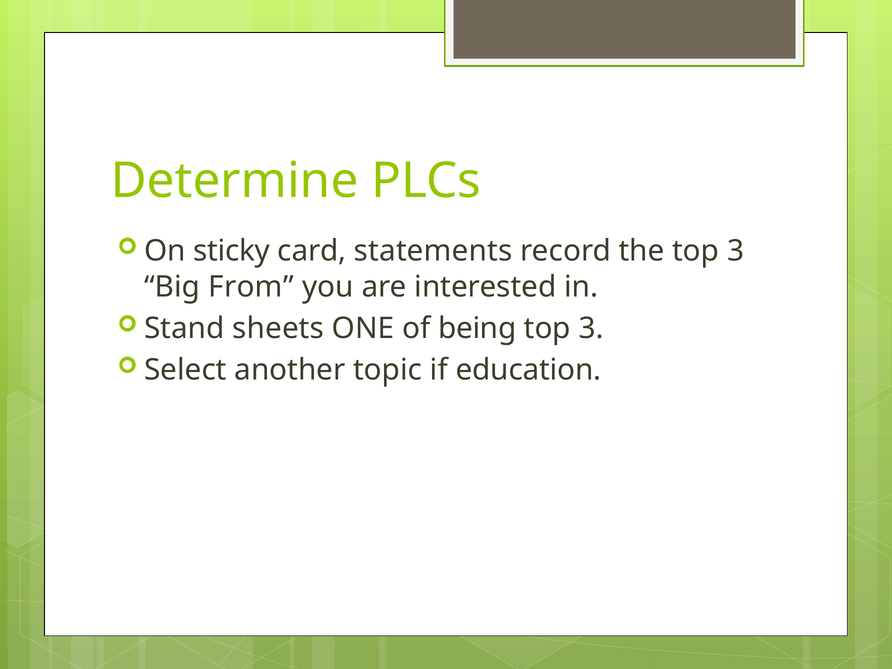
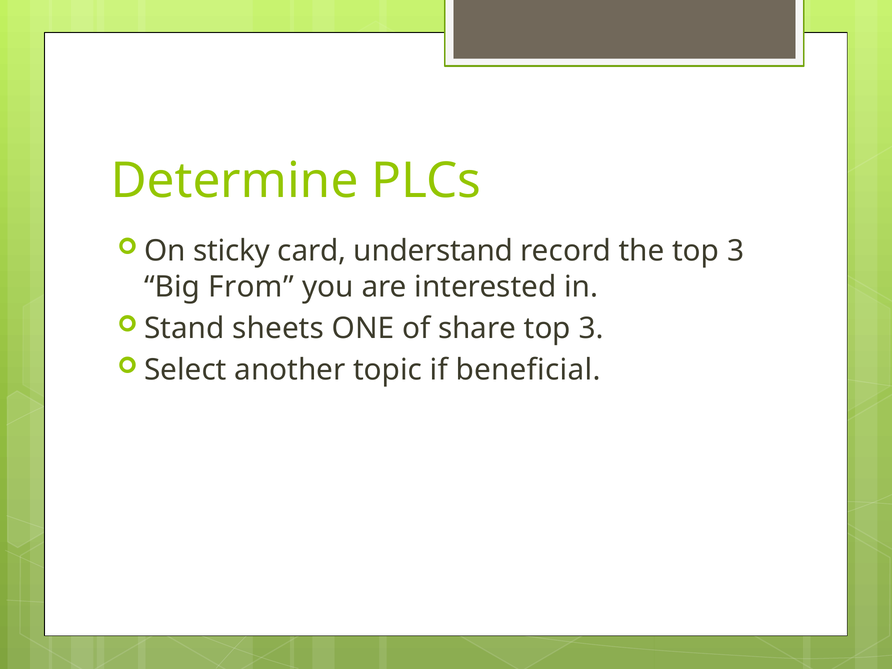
statements: statements -> understand
being: being -> share
education: education -> beneficial
